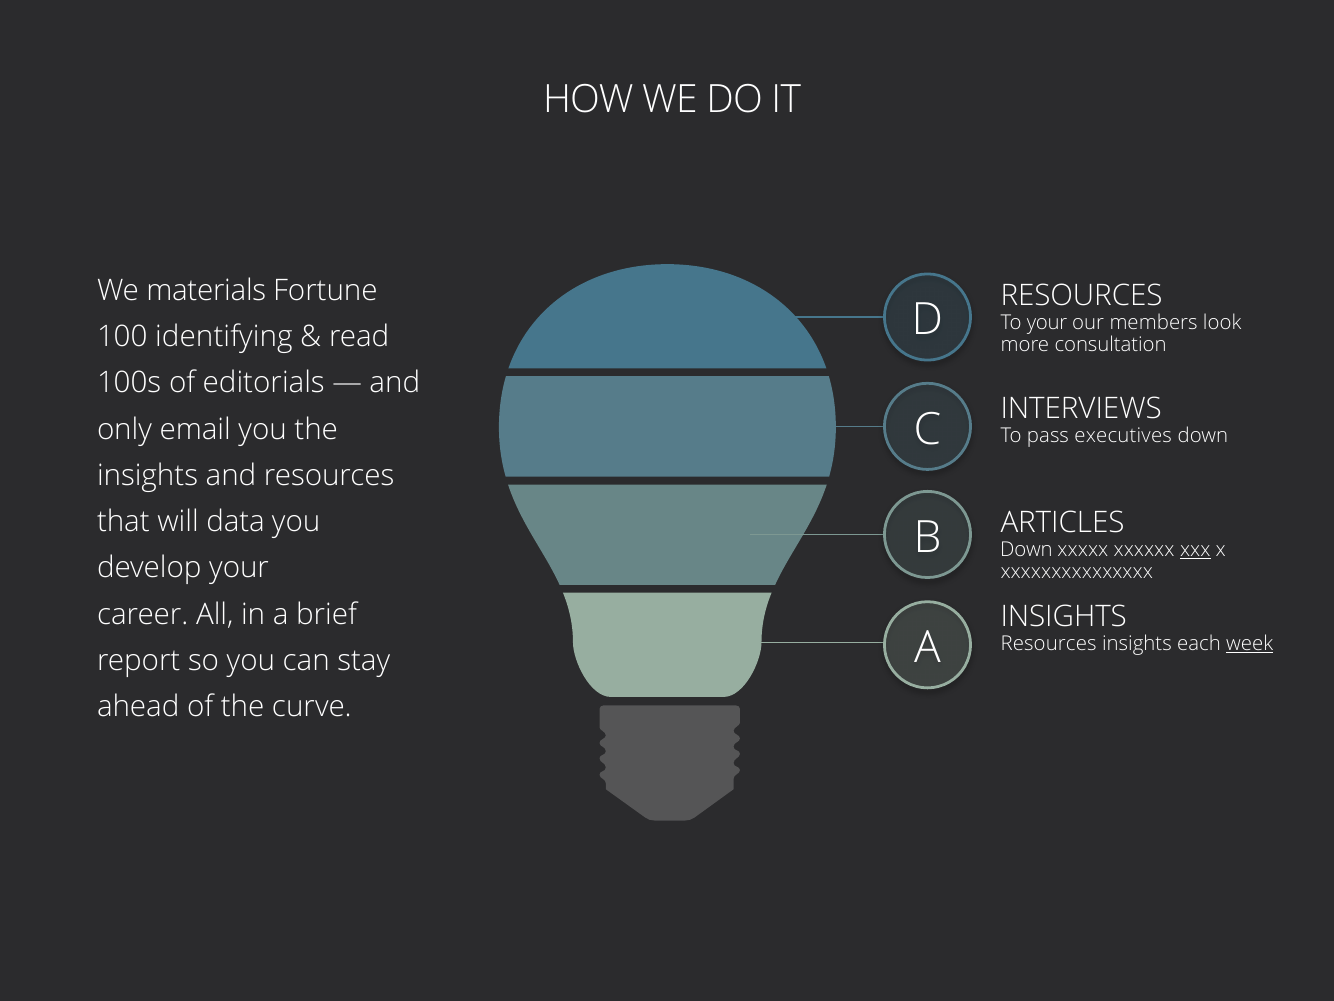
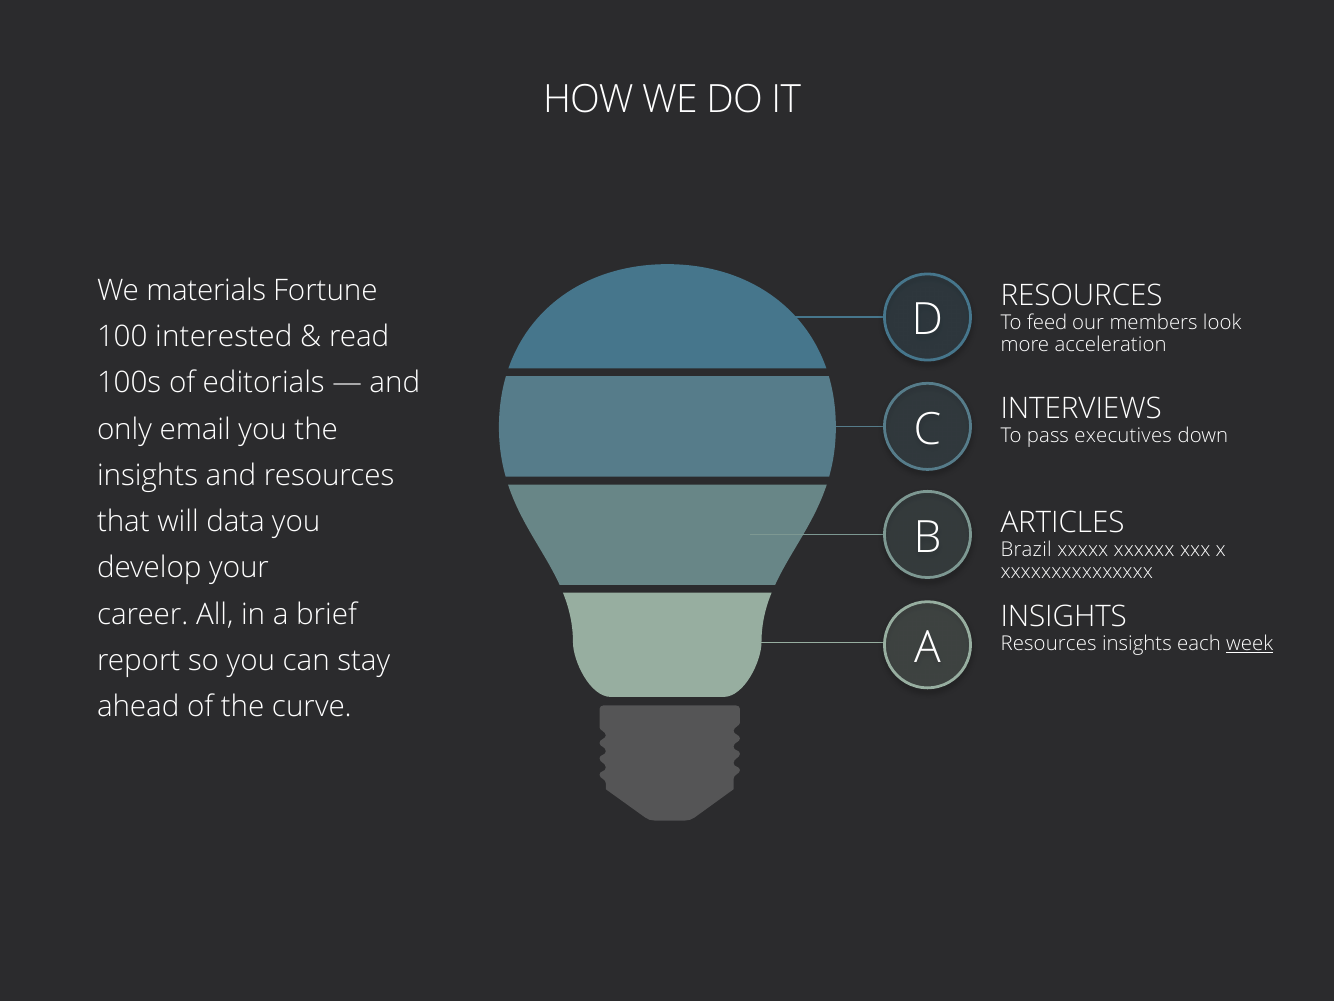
To your: your -> feed
identifying: identifying -> interested
consultation: consultation -> acceleration
Down at (1026, 550): Down -> Brazil
xxx underline: present -> none
